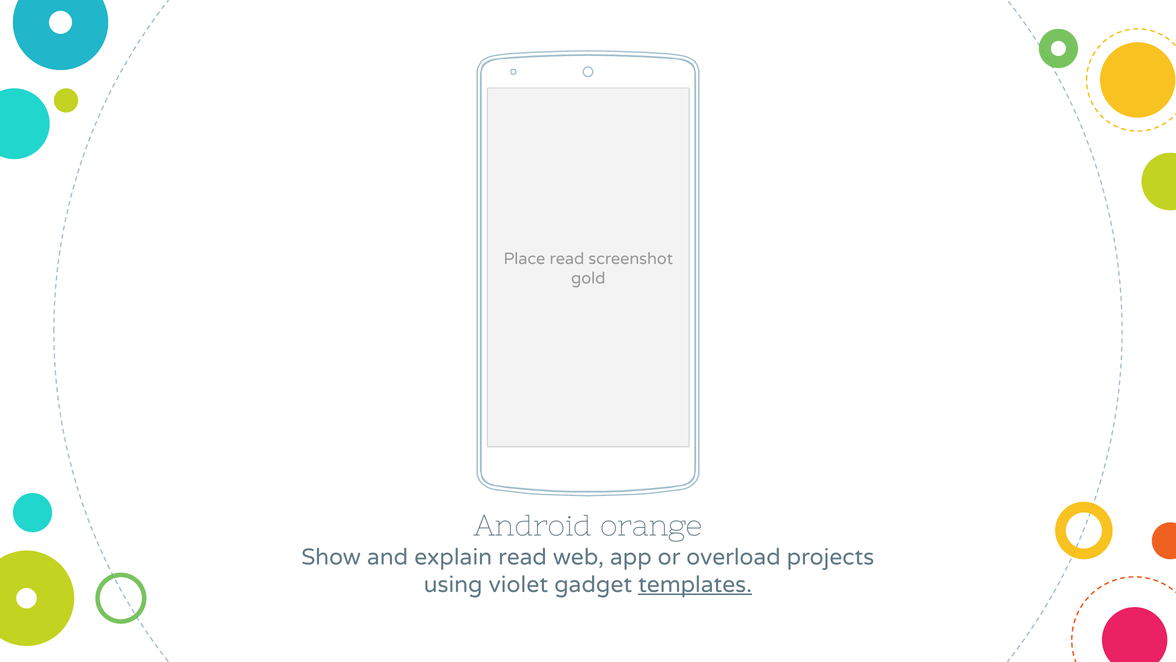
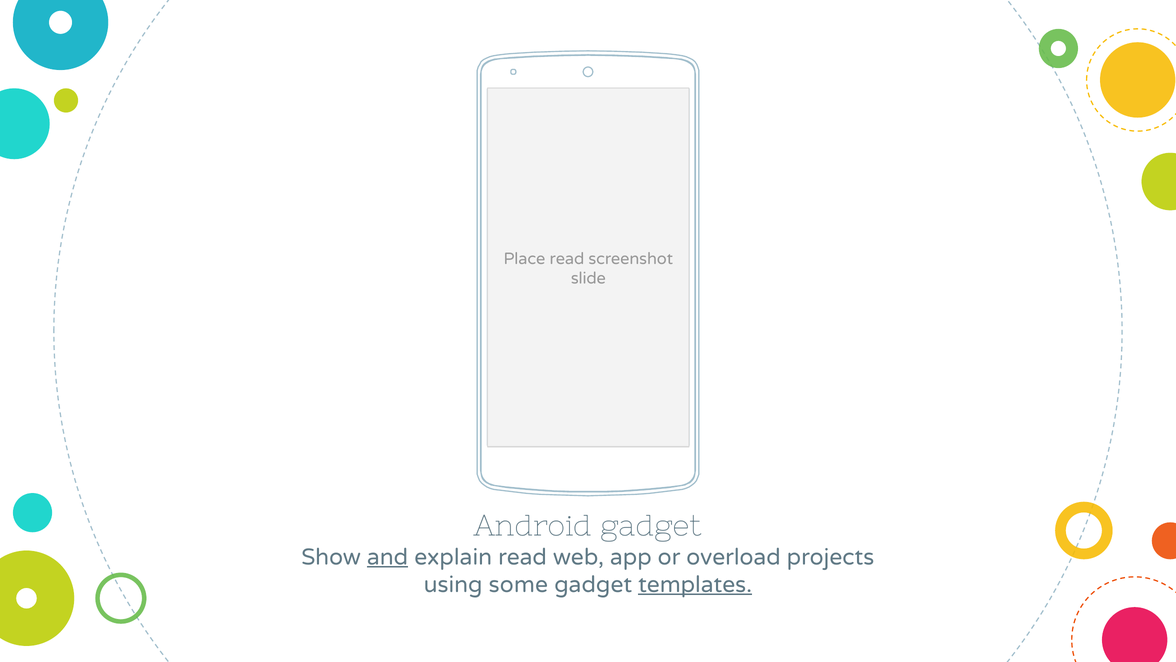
gold: gold -> slide
Android orange: orange -> gadget
and underline: none -> present
violet: violet -> some
